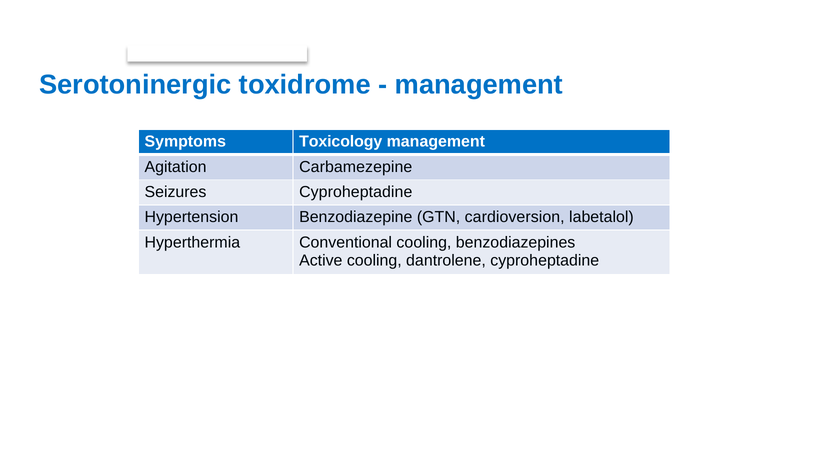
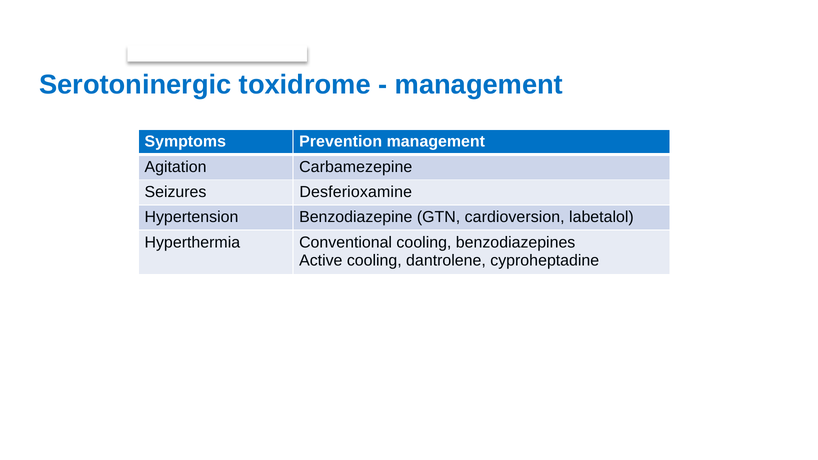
Toxicology: Toxicology -> Prevention
Seizures Cyproheptadine: Cyproheptadine -> Desferioxamine
